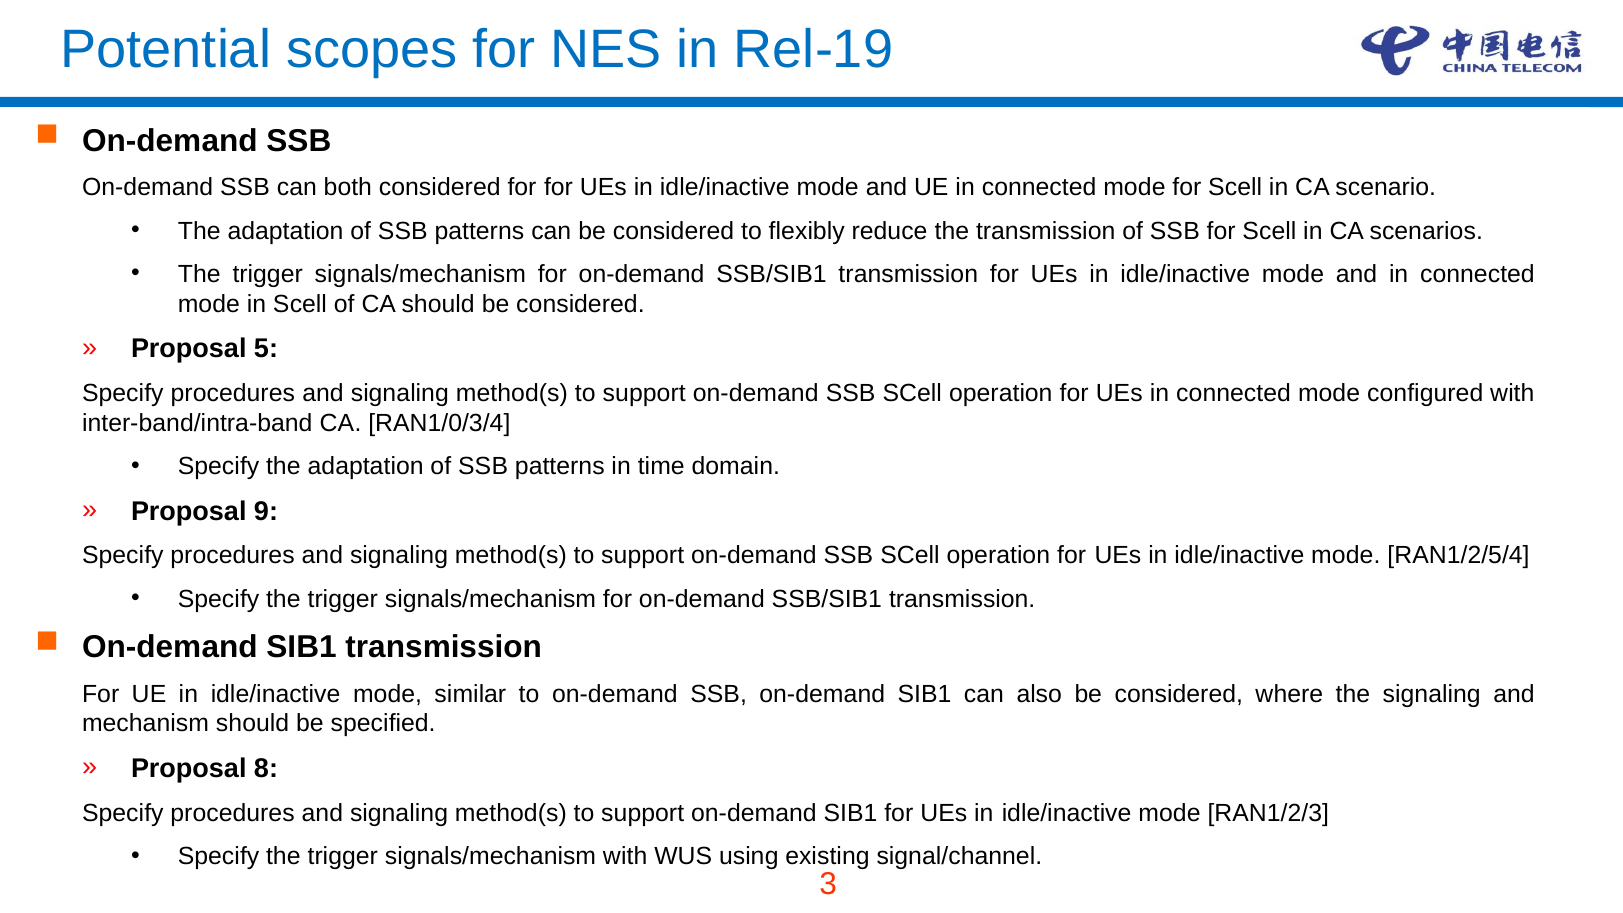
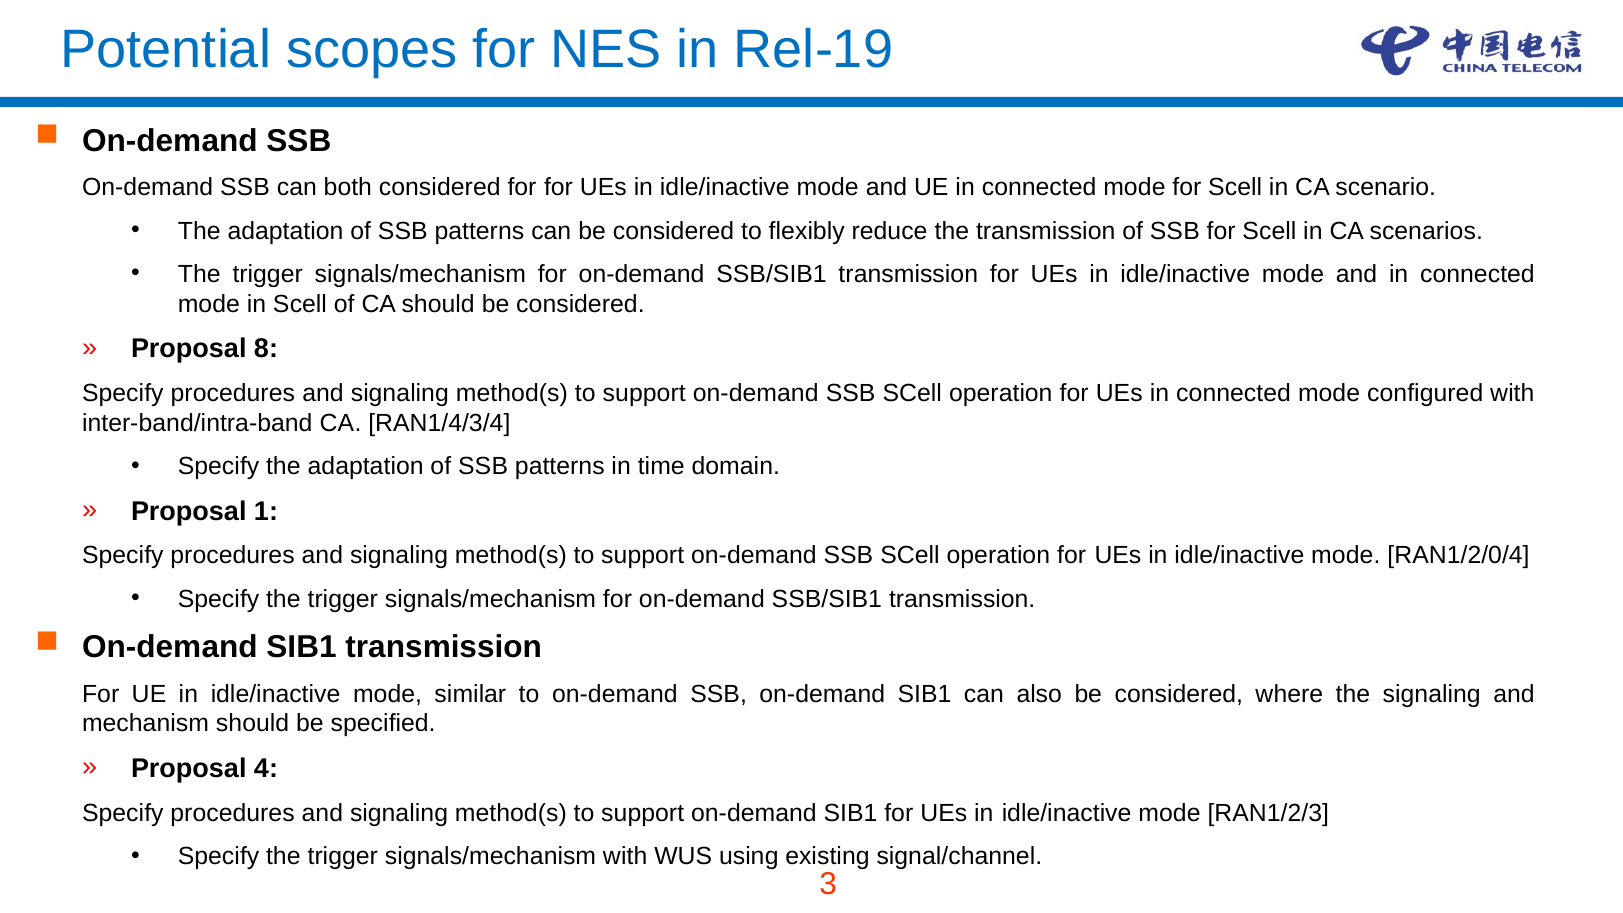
5: 5 -> 8
RAN1/0/3/4: RAN1/0/3/4 -> RAN1/4/3/4
9: 9 -> 1
RAN1/2/5/4: RAN1/2/5/4 -> RAN1/2/0/4
8: 8 -> 4
